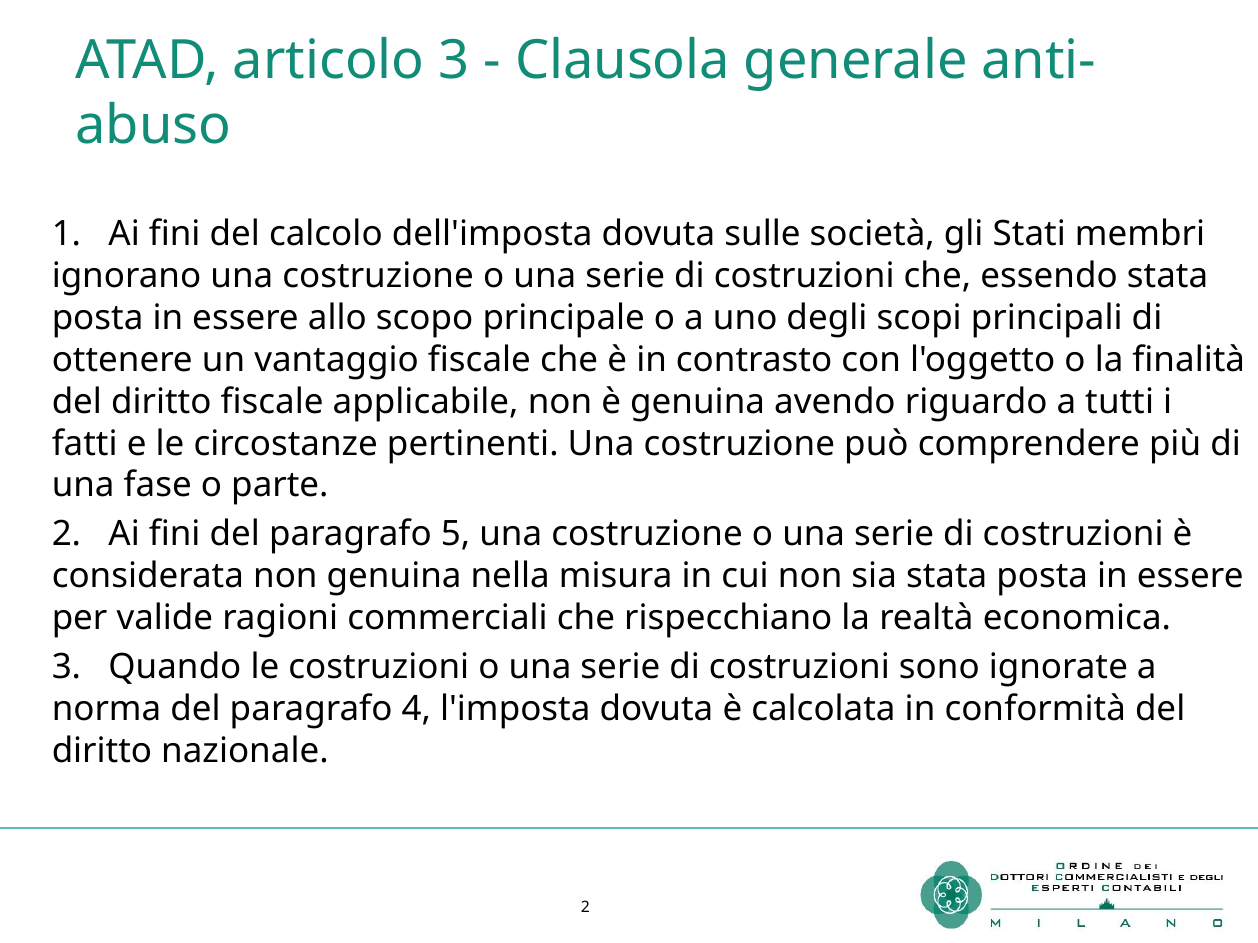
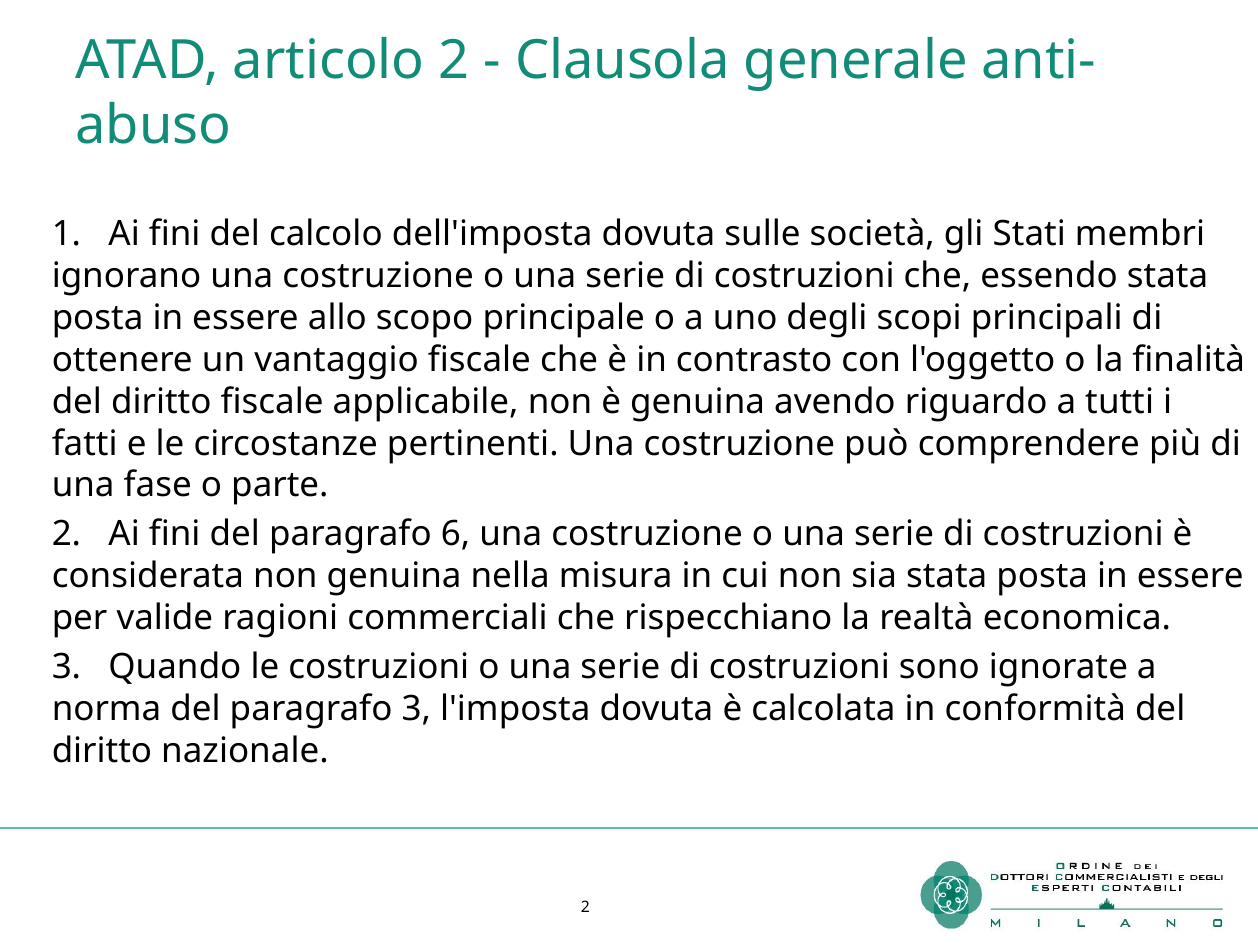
articolo 3: 3 -> 2
5: 5 -> 6
paragrafo 4: 4 -> 3
